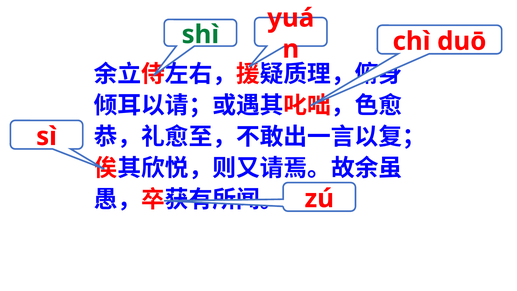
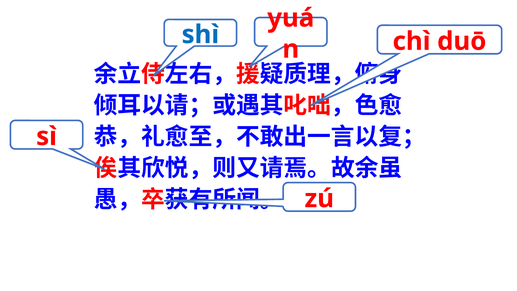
shì colour: green -> blue
